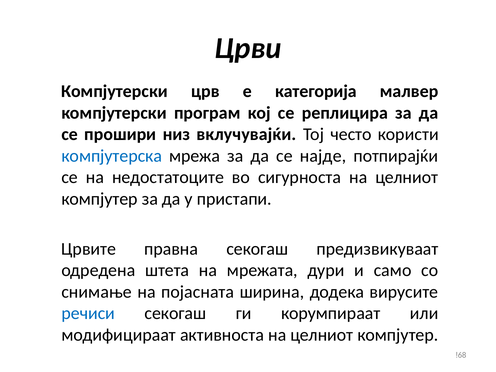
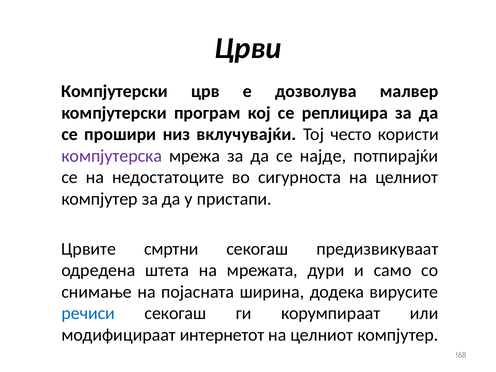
категорија: категорија -> дозволува
компјутерска colour: blue -> purple
правна: правна -> смртни
активноста: активноста -> интернетот
